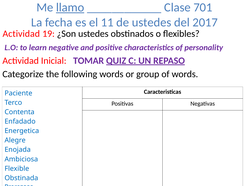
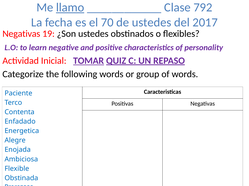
701: 701 -> 792
11: 11 -> 70
Actividad at (21, 34): Actividad -> Negativas
TOMAR underline: none -> present
